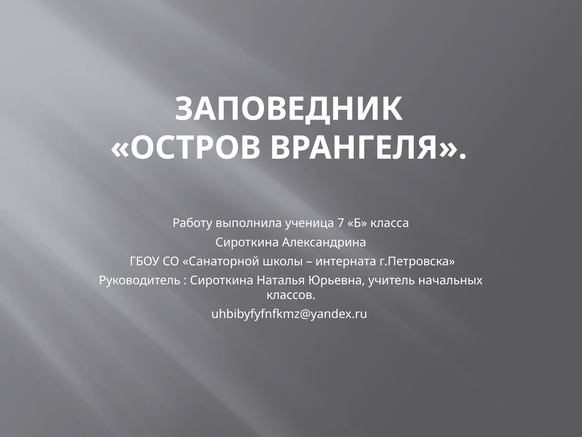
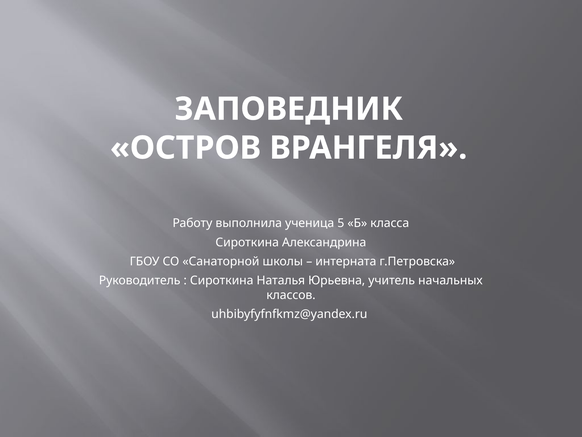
7: 7 -> 5
